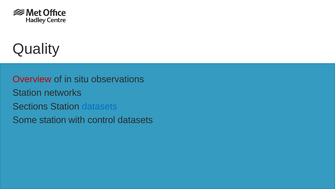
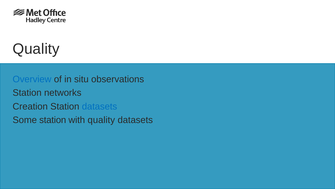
Overview colour: red -> blue
Sections: Sections -> Creation
with control: control -> quality
